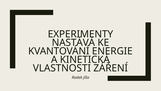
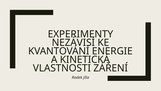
NASTÁVÁ: NASTÁVÁ -> NEZÁVISÍ
